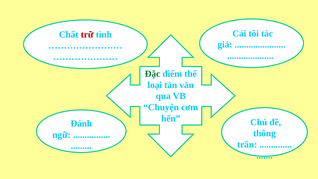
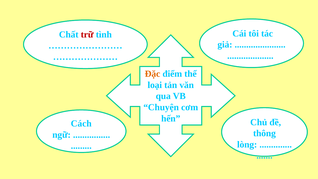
Đặc colour: green -> orange
Đánh: Đánh -> Cách
trân: trân -> lòng
